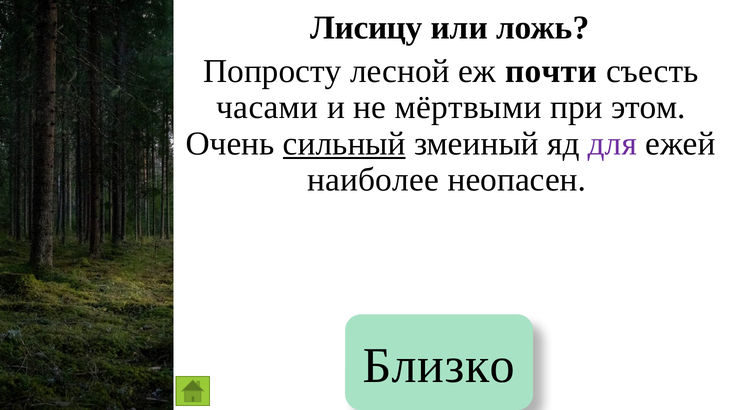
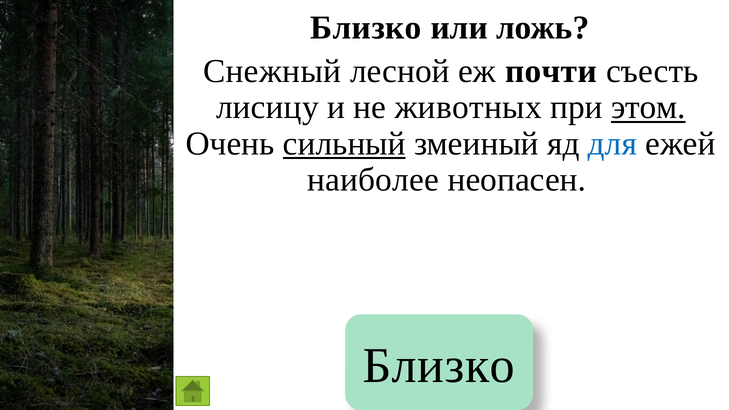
Лисицу at (366, 28): Лисицу -> Близко
Попросту: Попросту -> Снежный
часами: часами -> лисицу
мёртвыми: мёртвыми -> животных
этом underline: none -> present
для colour: purple -> blue
